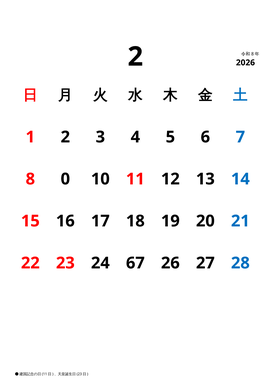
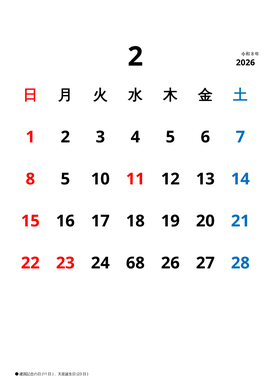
8 0: 0 -> 5
67: 67 -> 68
